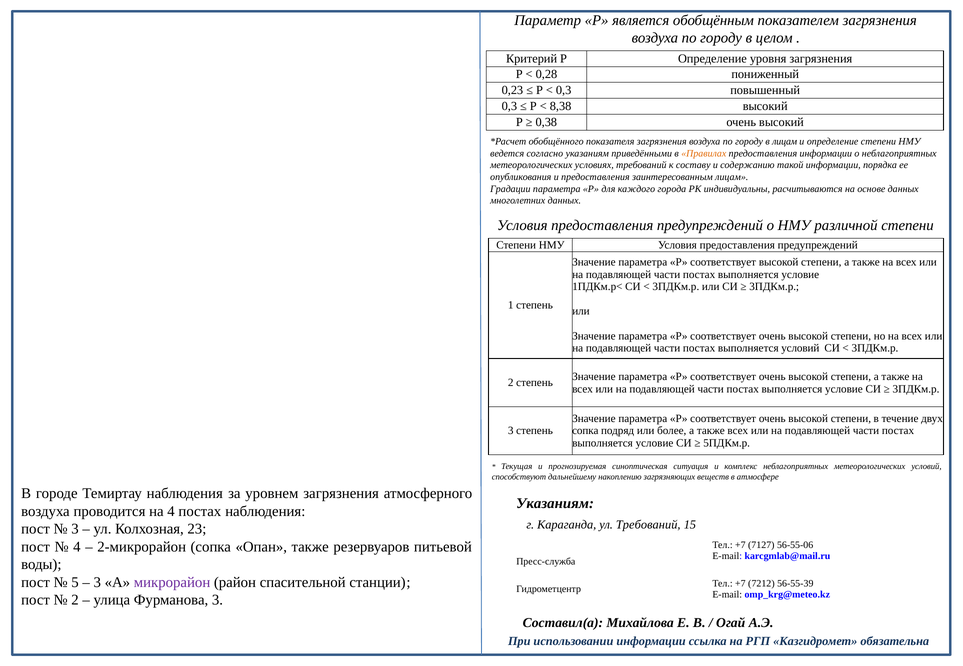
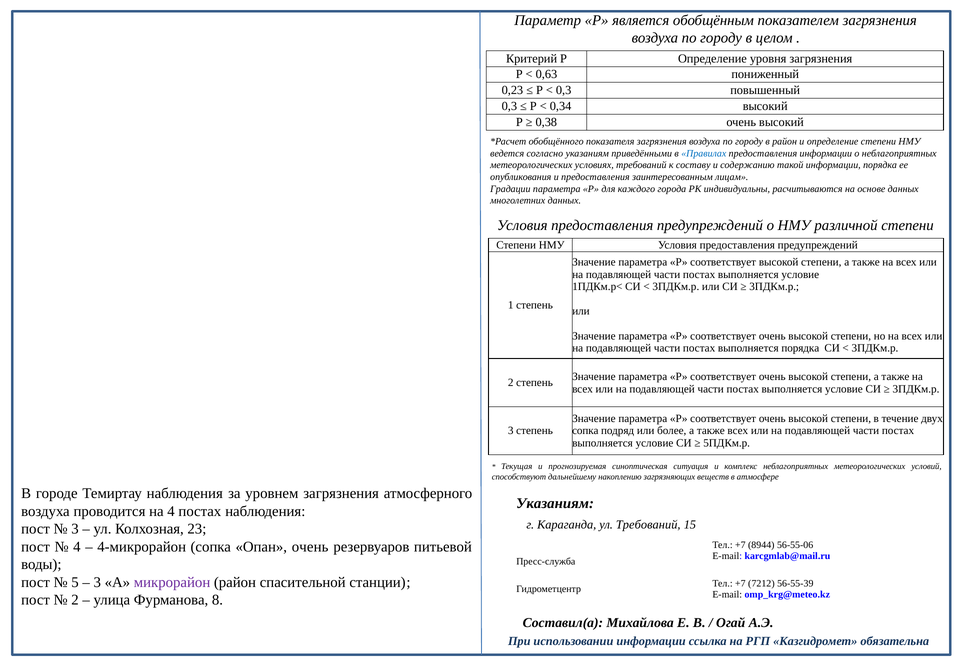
0,28: 0,28 -> 0,63
8,38: 8,38 -> 0,34
в лицам: лицам -> район
Правилах colour: orange -> blue
выполняется условий: условий -> порядка
2-микрорайон: 2-микрорайон -> 4-микрорайон
Опан также: также -> очень
7127: 7127 -> 8944
Фурманова 3: 3 -> 8
